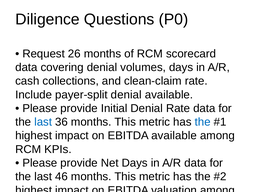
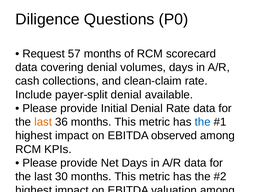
26: 26 -> 57
last at (43, 122) colour: blue -> orange
EBITDA available: available -> observed
46: 46 -> 30
